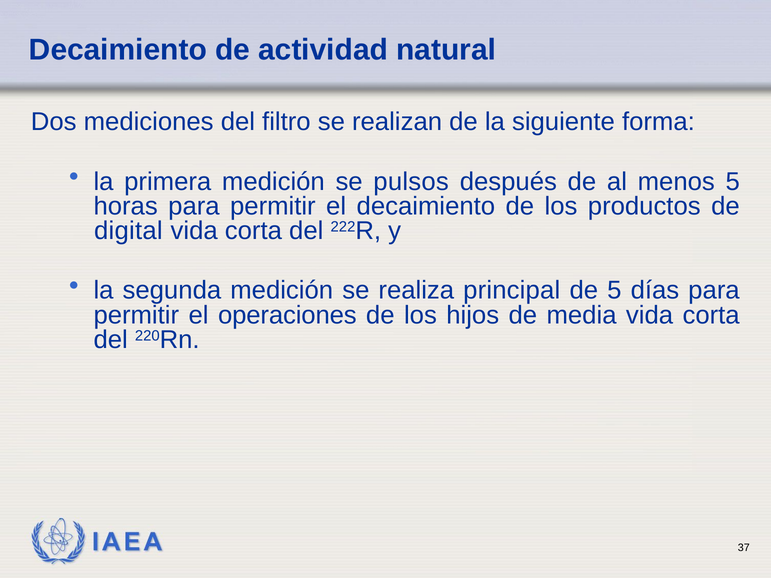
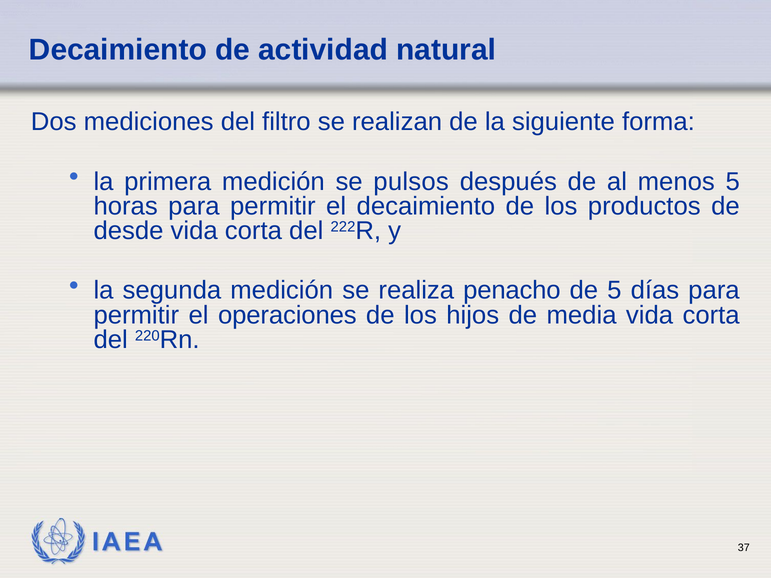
digital: digital -> desde
principal: principal -> penacho
